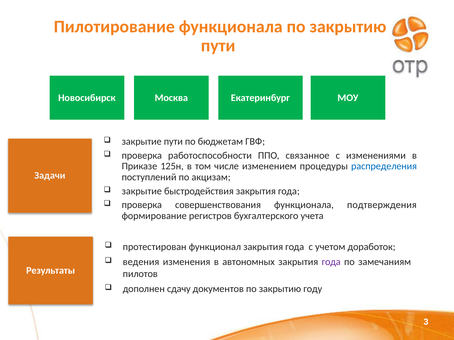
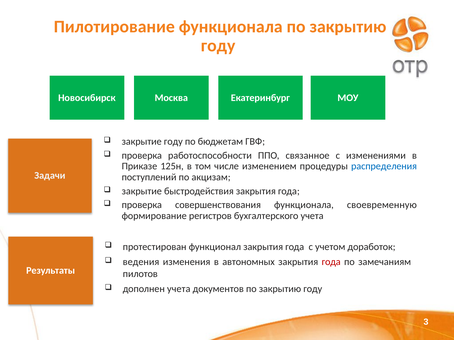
пути at (218, 46): пути -> году
закрытие пути: пути -> году
подтверждения: подтверждения -> своевременную
года at (331, 262) colour: purple -> red
дополнен сдачу: сдачу -> учета
